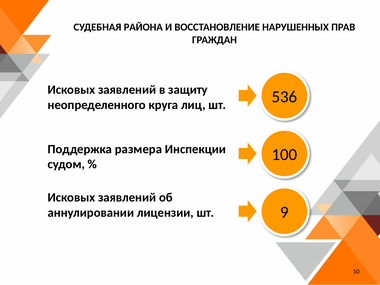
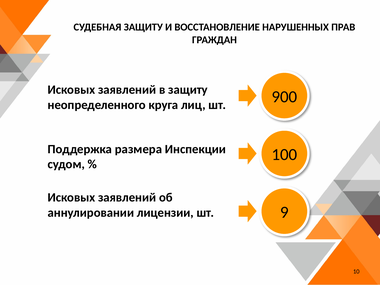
СУДЕБНАЯ РАЙОНА: РАЙОНА -> ЗАЩИТУ
536: 536 -> 900
